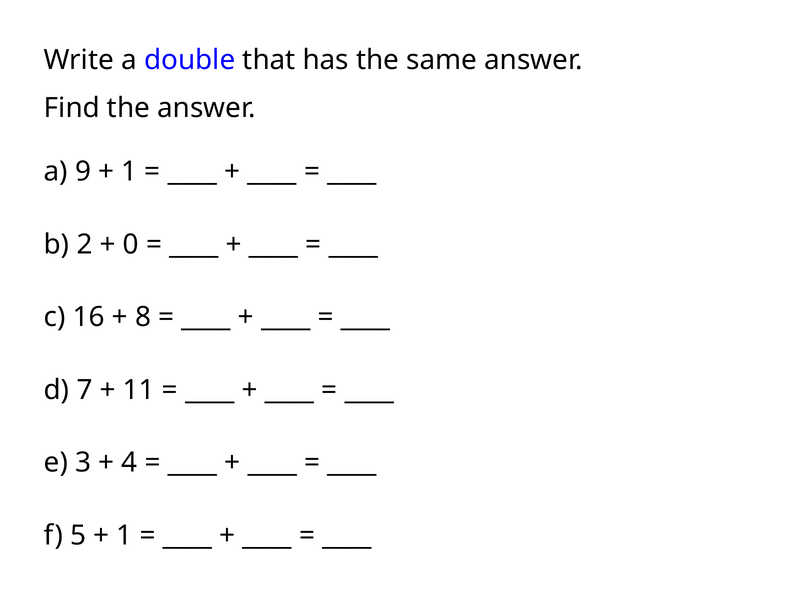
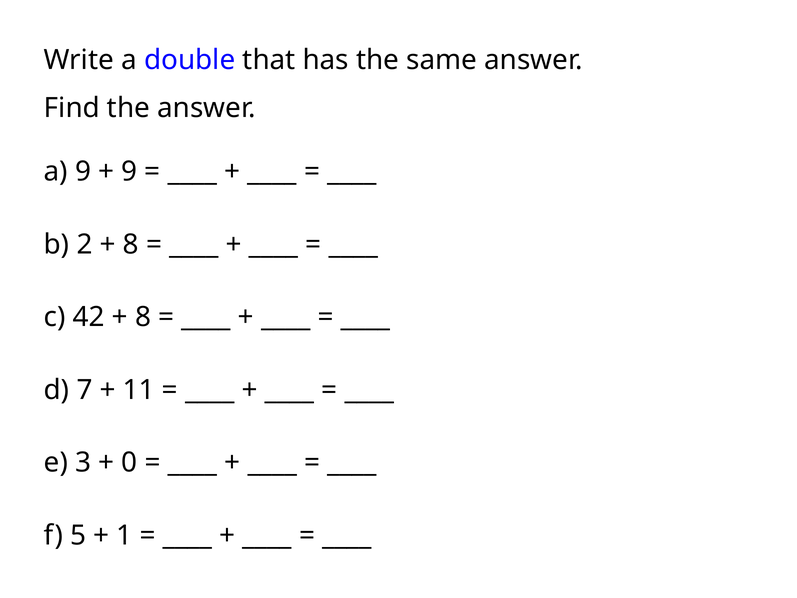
1 at (129, 172): 1 -> 9
0 at (131, 244): 0 -> 8
16: 16 -> 42
4: 4 -> 0
